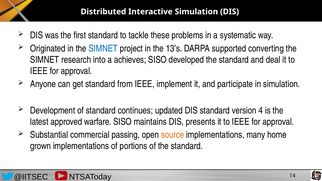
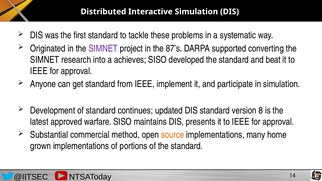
SIMNET at (103, 48) colour: blue -> purple
13’s: 13’s -> 87’s
deal: deal -> beat
4: 4 -> 8
passing: passing -> method
